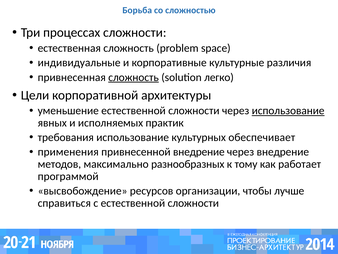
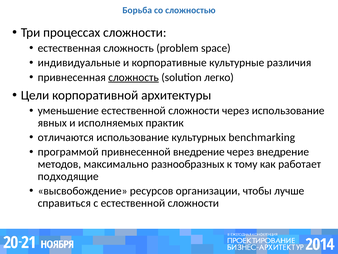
использование at (288, 111) underline: present -> none
требования: требования -> отличаются
обеспечивает: обеспечивает -> benchmarking
применения: применения -> программой
программой: программой -> подходящие
